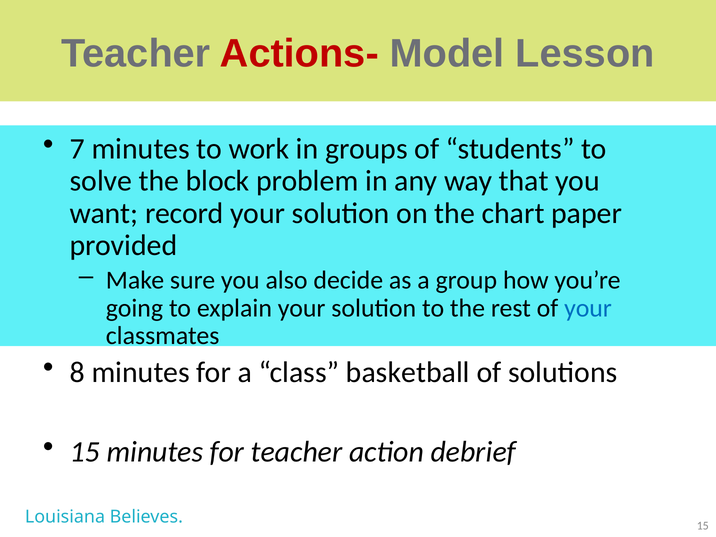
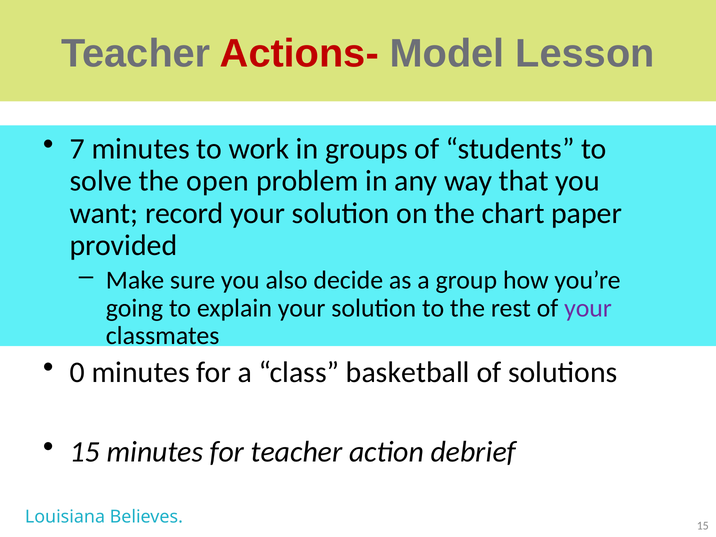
block: block -> open
your at (588, 308) colour: blue -> purple
8: 8 -> 0
